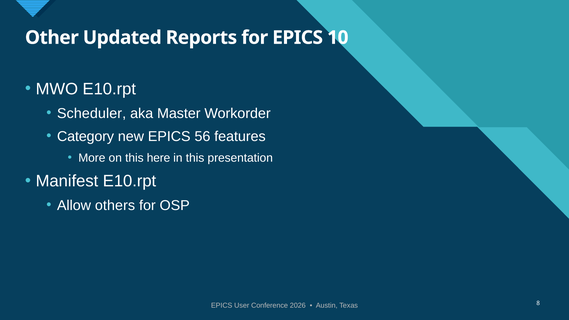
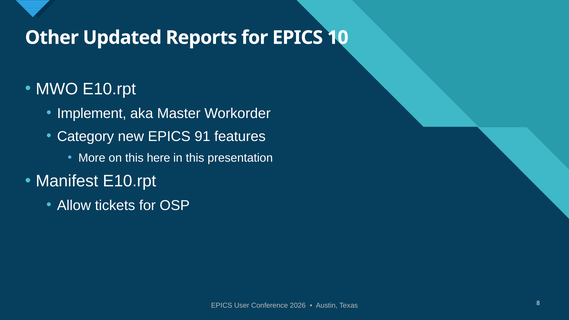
Scheduler: Scheduler -> Implement
56: 56 -> 91
others: others -> tickets
